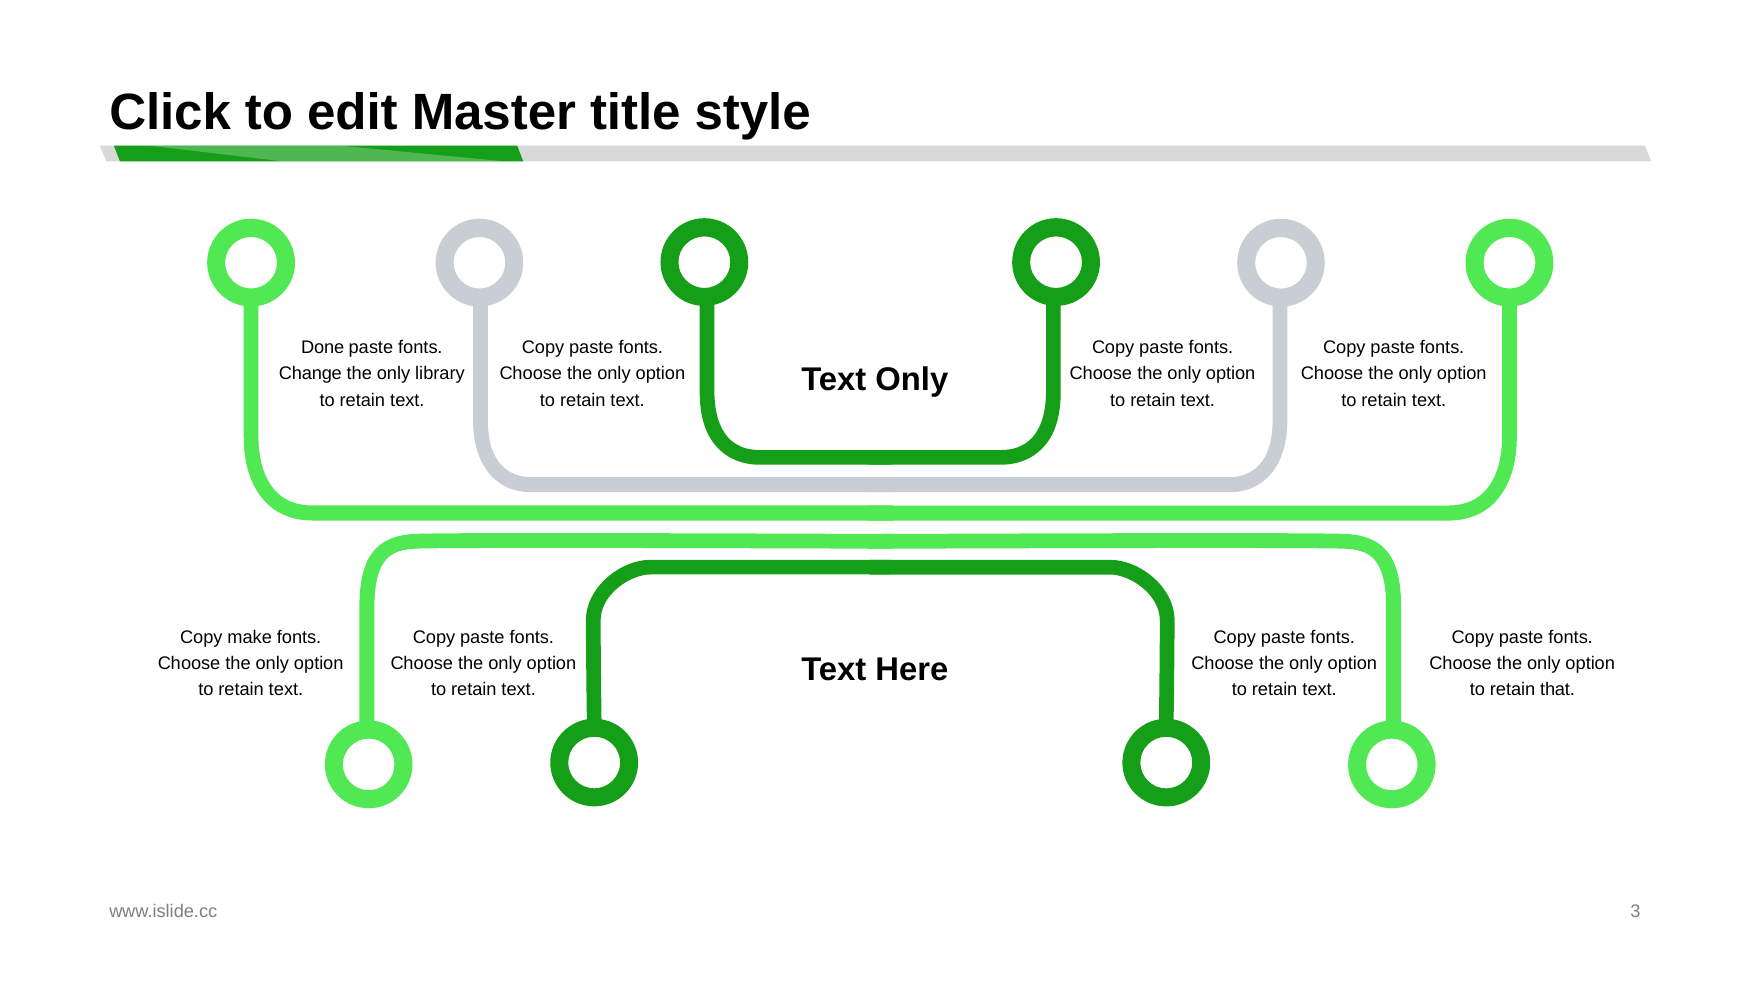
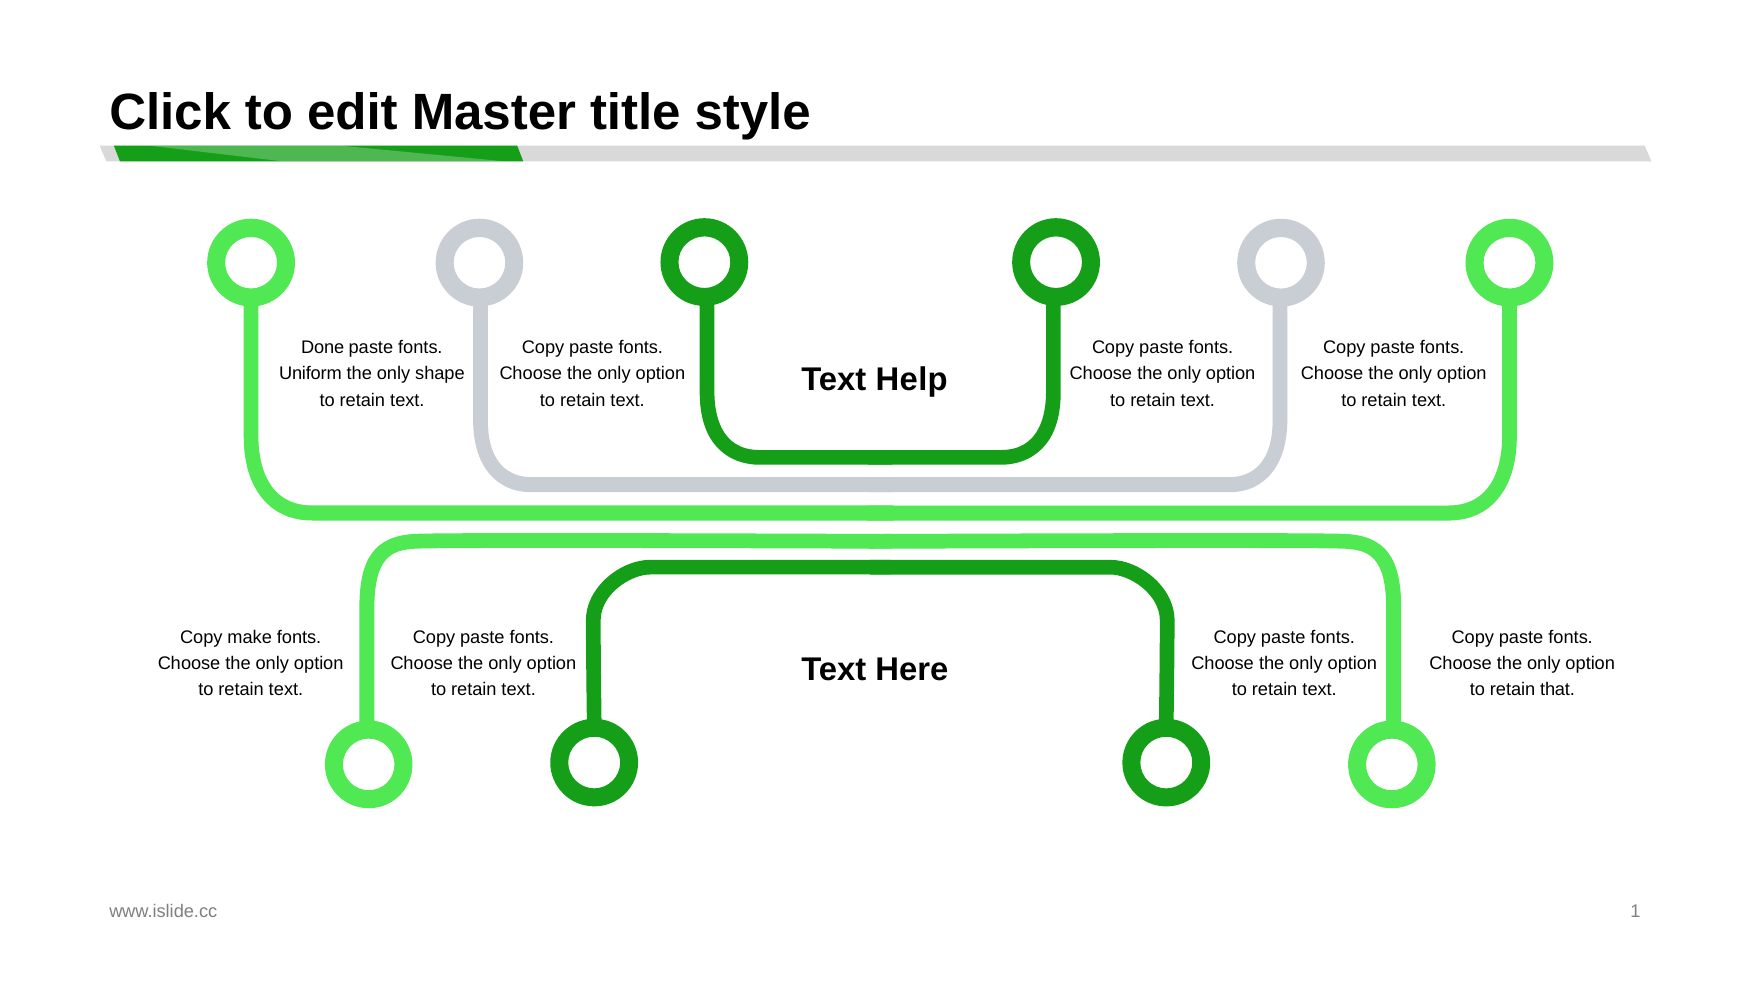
Text Only: Only -> Help
Change: Change -> Uniform
library: library -> shape
3: 3 -> 1
